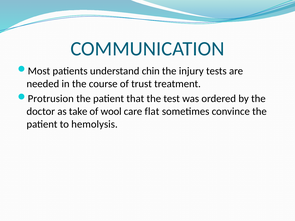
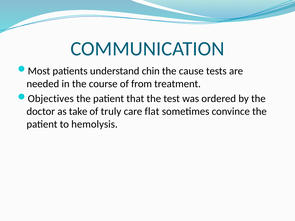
injury: injury -> cause
trust: trust -> from
Protrusion: Protrusion -> Objectives
wool: wool -> truly
